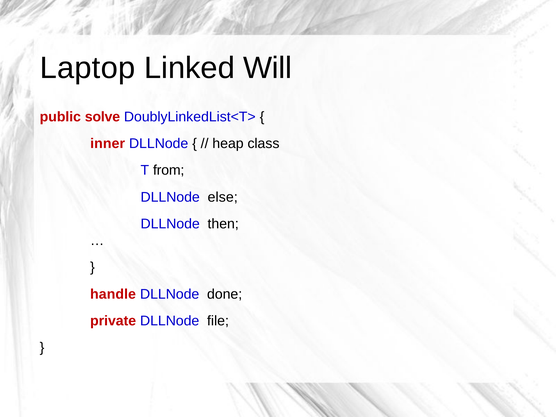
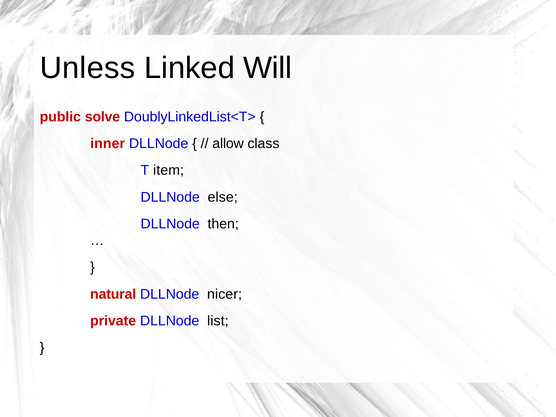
Laptop: Laptop -> Unless
heap: heap -> allow
from: from -> item
handle: handle -> natural
done: done -> nicer
file: file -> list
